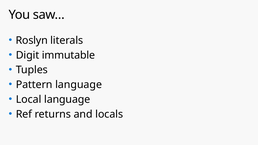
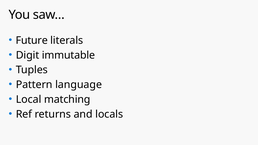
Roslyn: Roslyn -> Future
Local language: language -> matching
